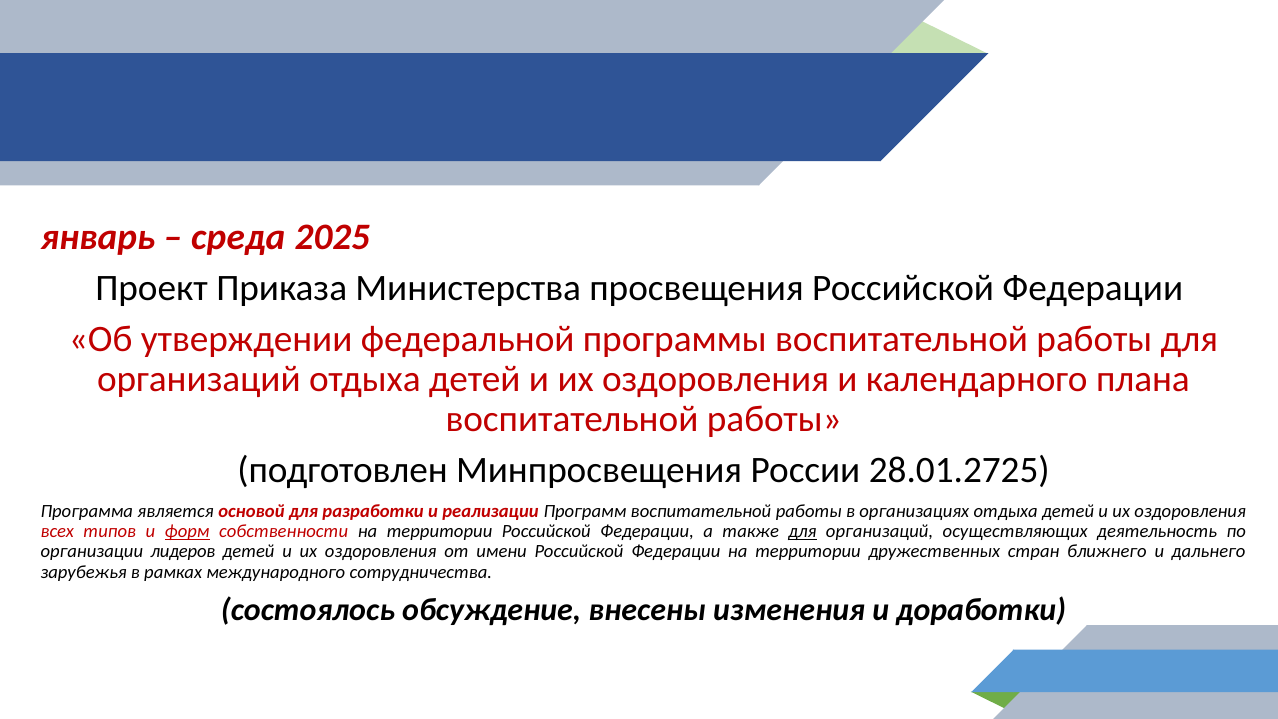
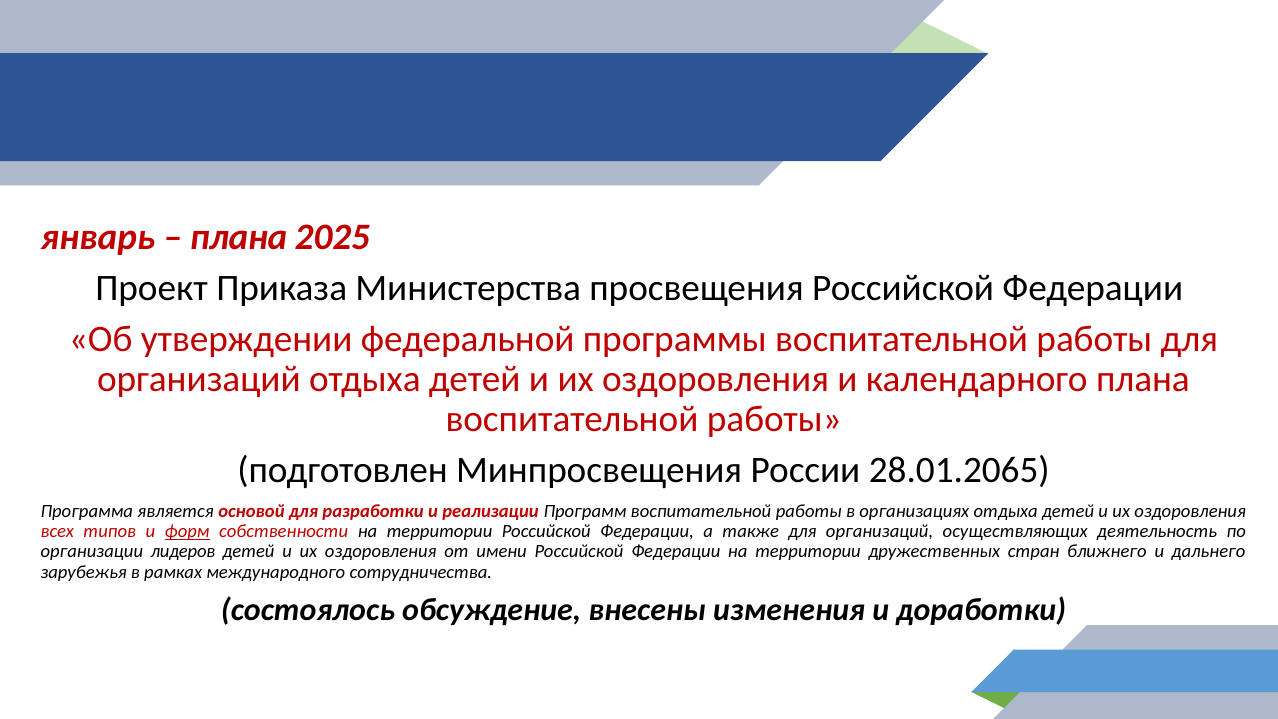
среда at (238, 237): среда -> плана
28.01.2725: 28.01.2725 -> 28.01.2065
для at (802, 532) underline: present -> none
